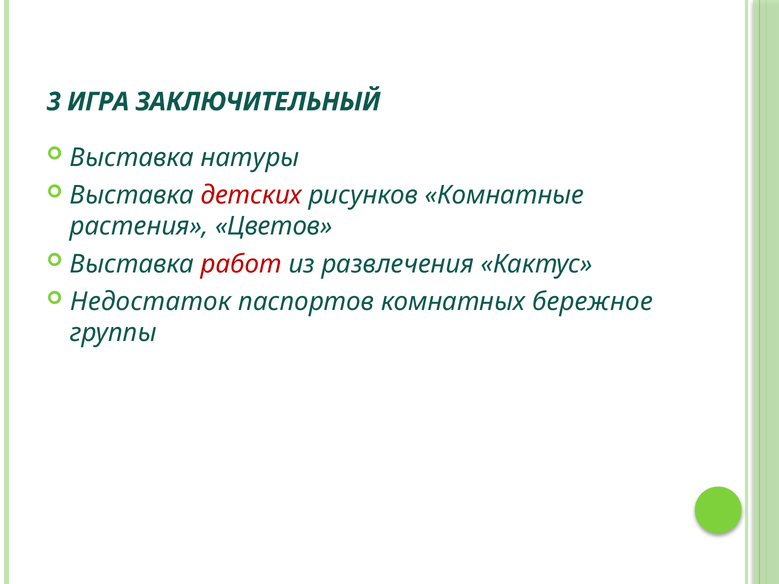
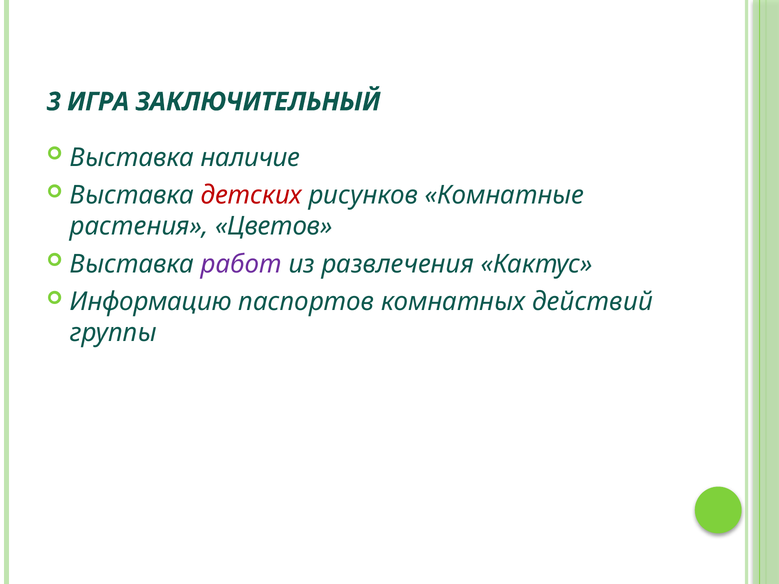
натуры: натуры -> наличие
работ colour: red -> purple
Недостаток: Недостаток -> Информацию
бережное: бережное -> действий
